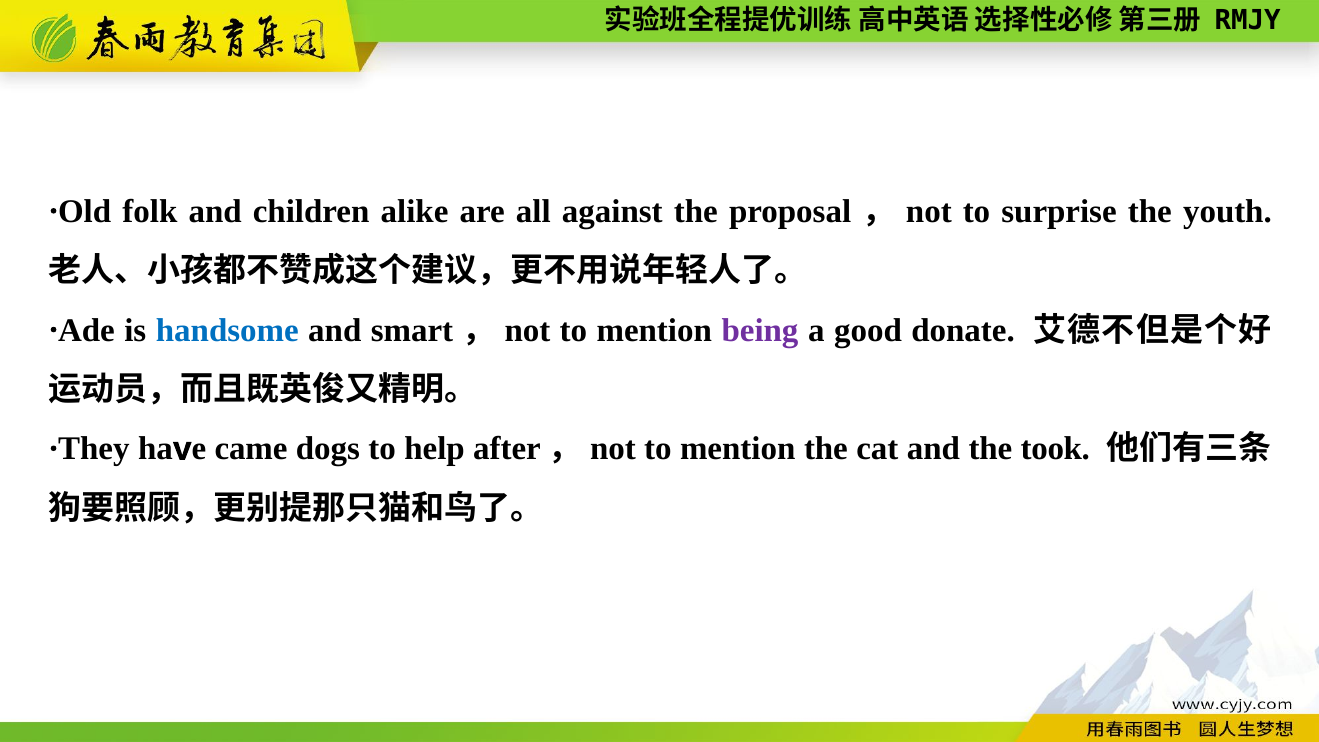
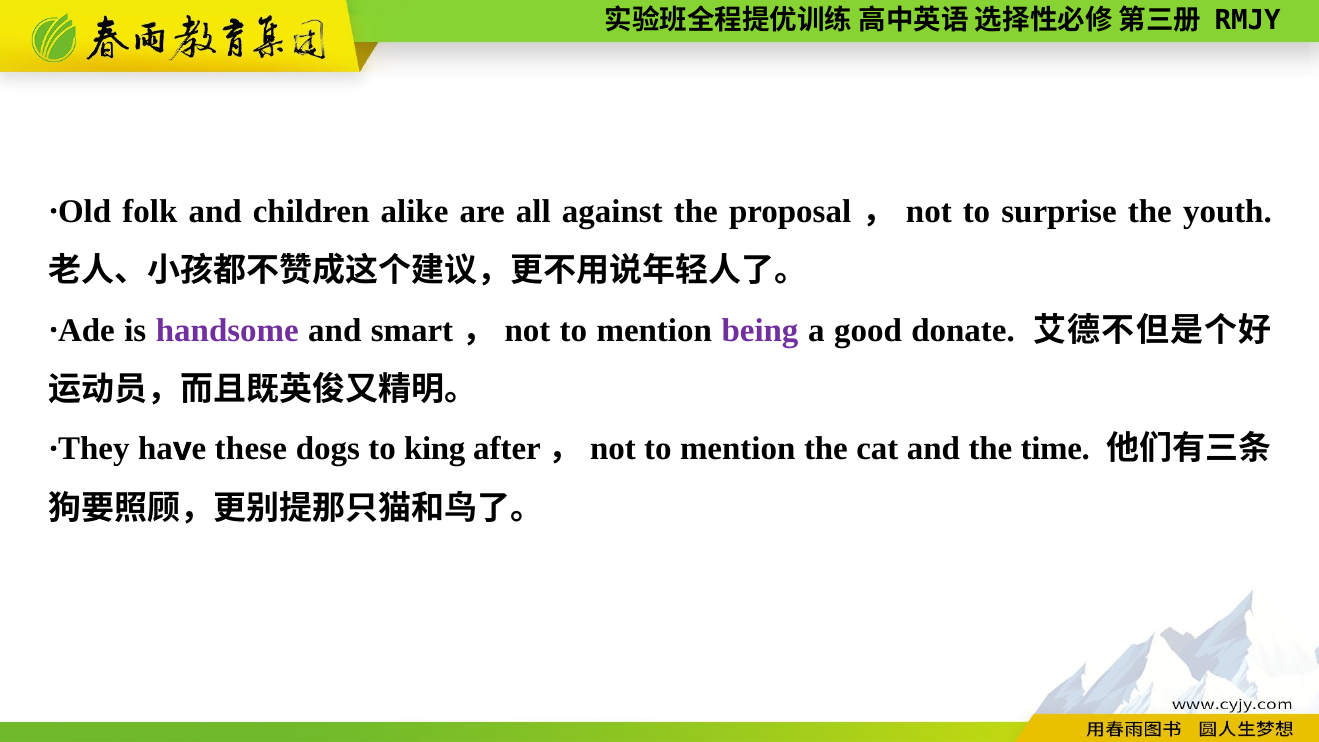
handsome colour: blue -> purple
came: came -> these
help: help -> king
took: took -> time
